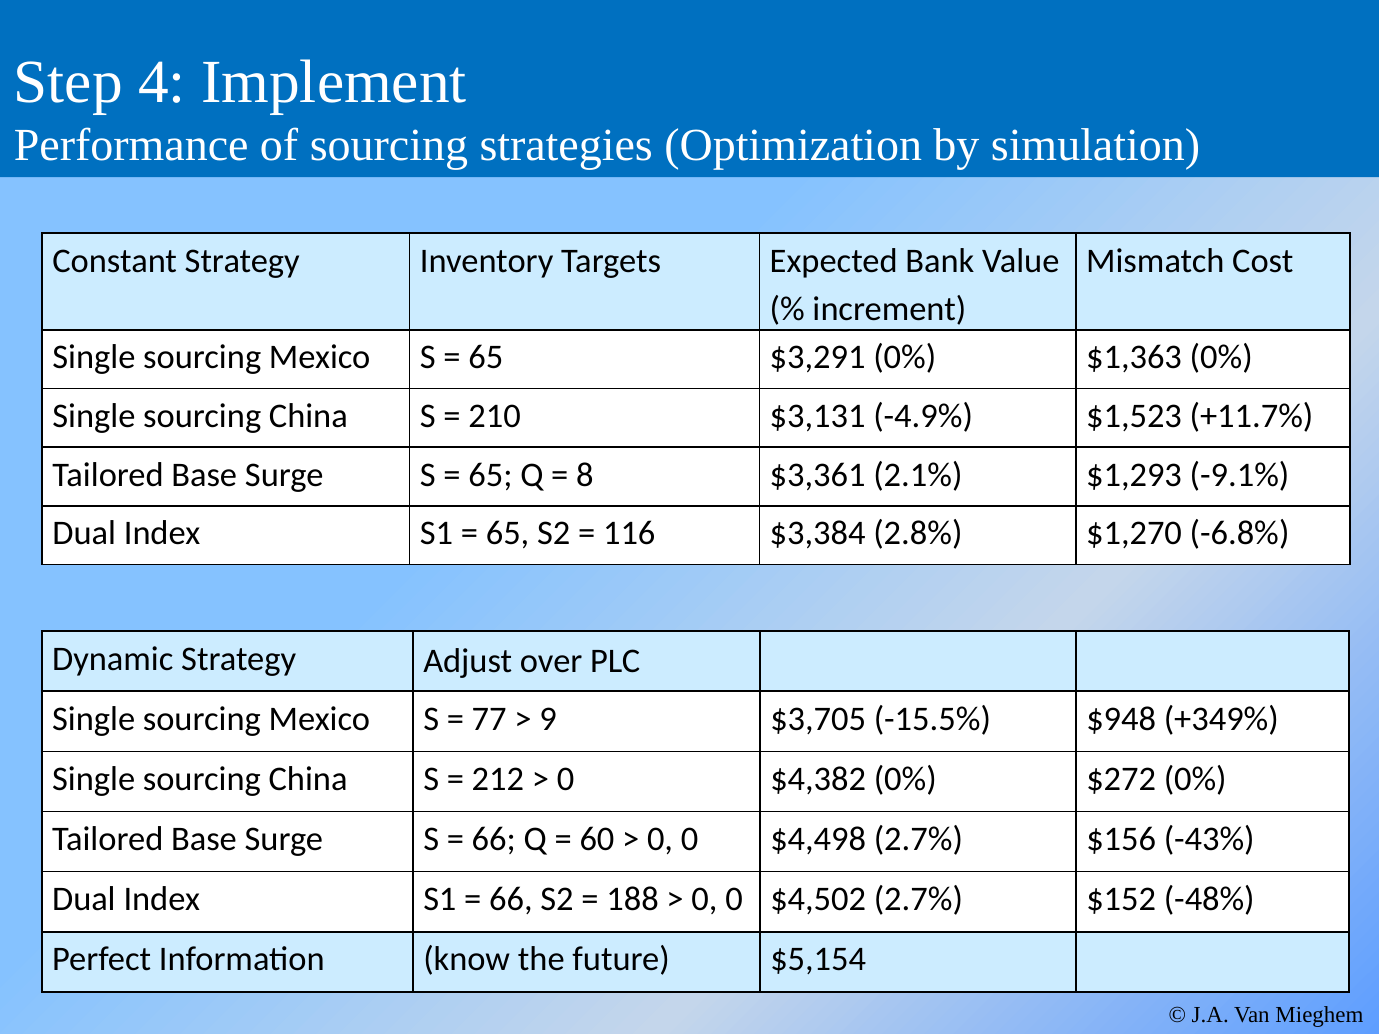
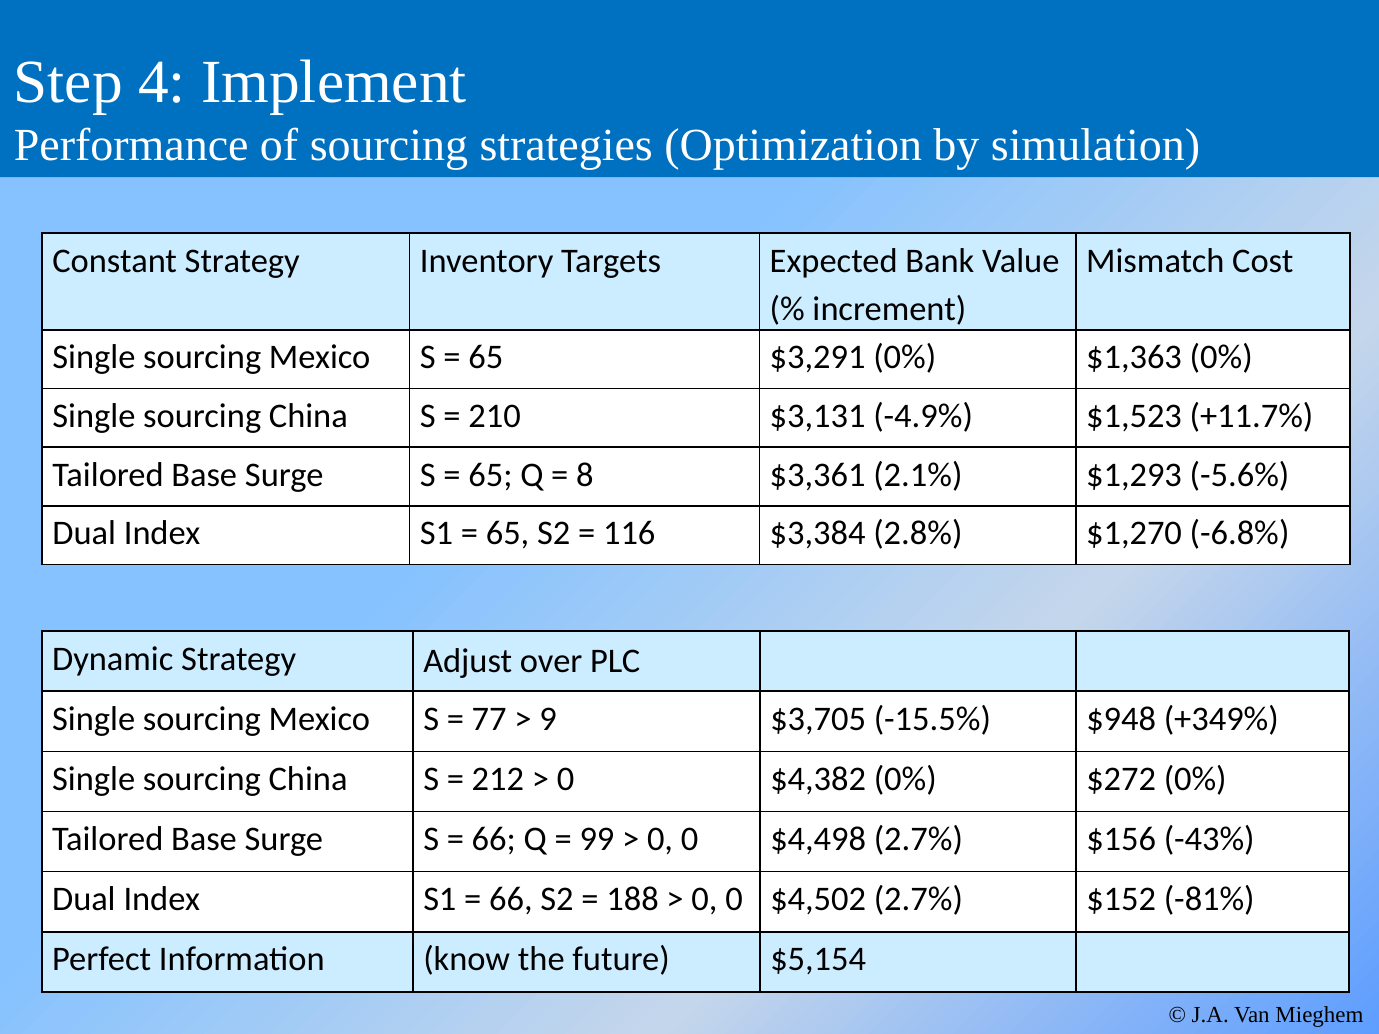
-9.1%: -9.1% -> -5.6%
60: 60 -> 99
-48%: -48% -> -81%
